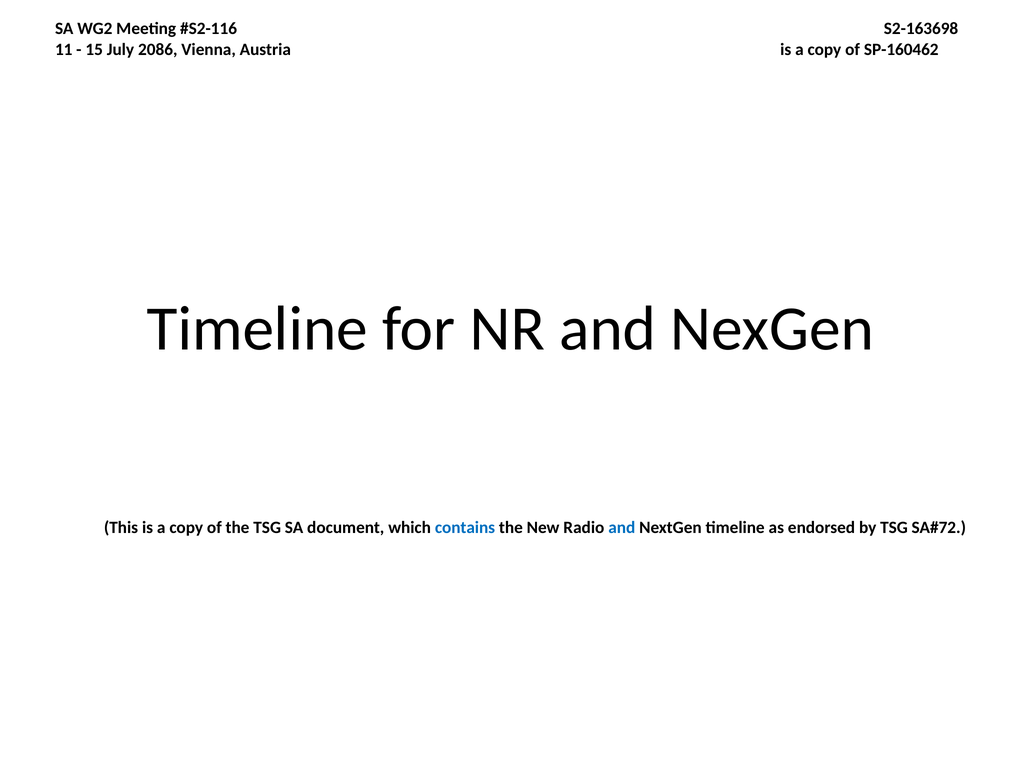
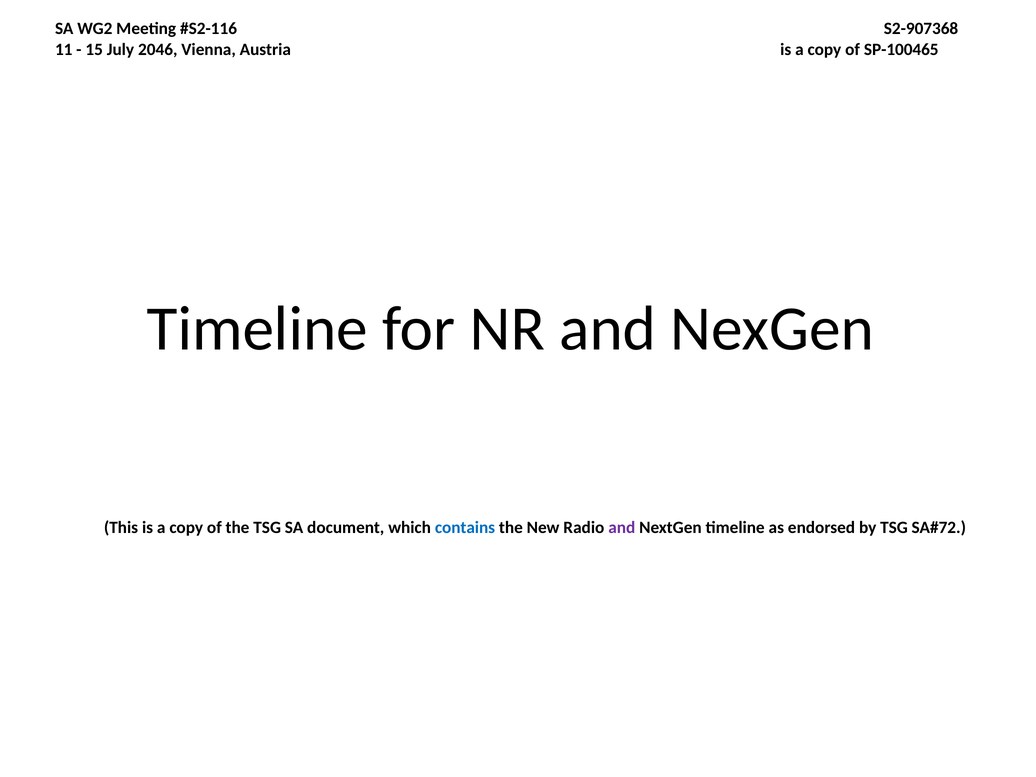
S2-163698: S2-163698 -> S2-907368
2086: 2086 -> 2046
SP-160462: SP-160462 -> SP-100465
and at (622, 527) colour: blue -> purple
